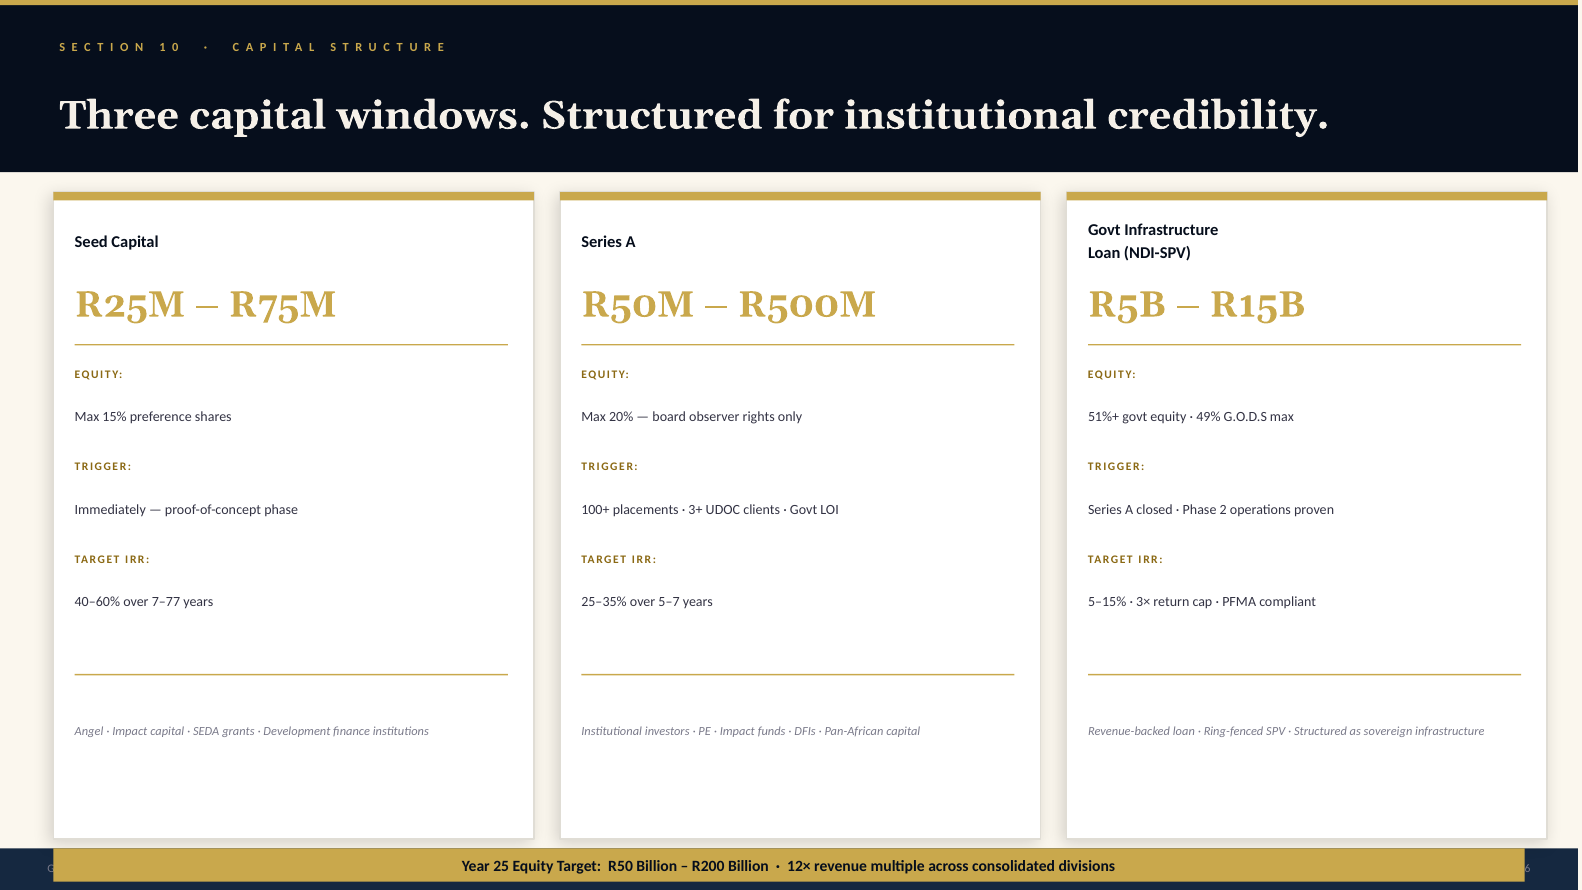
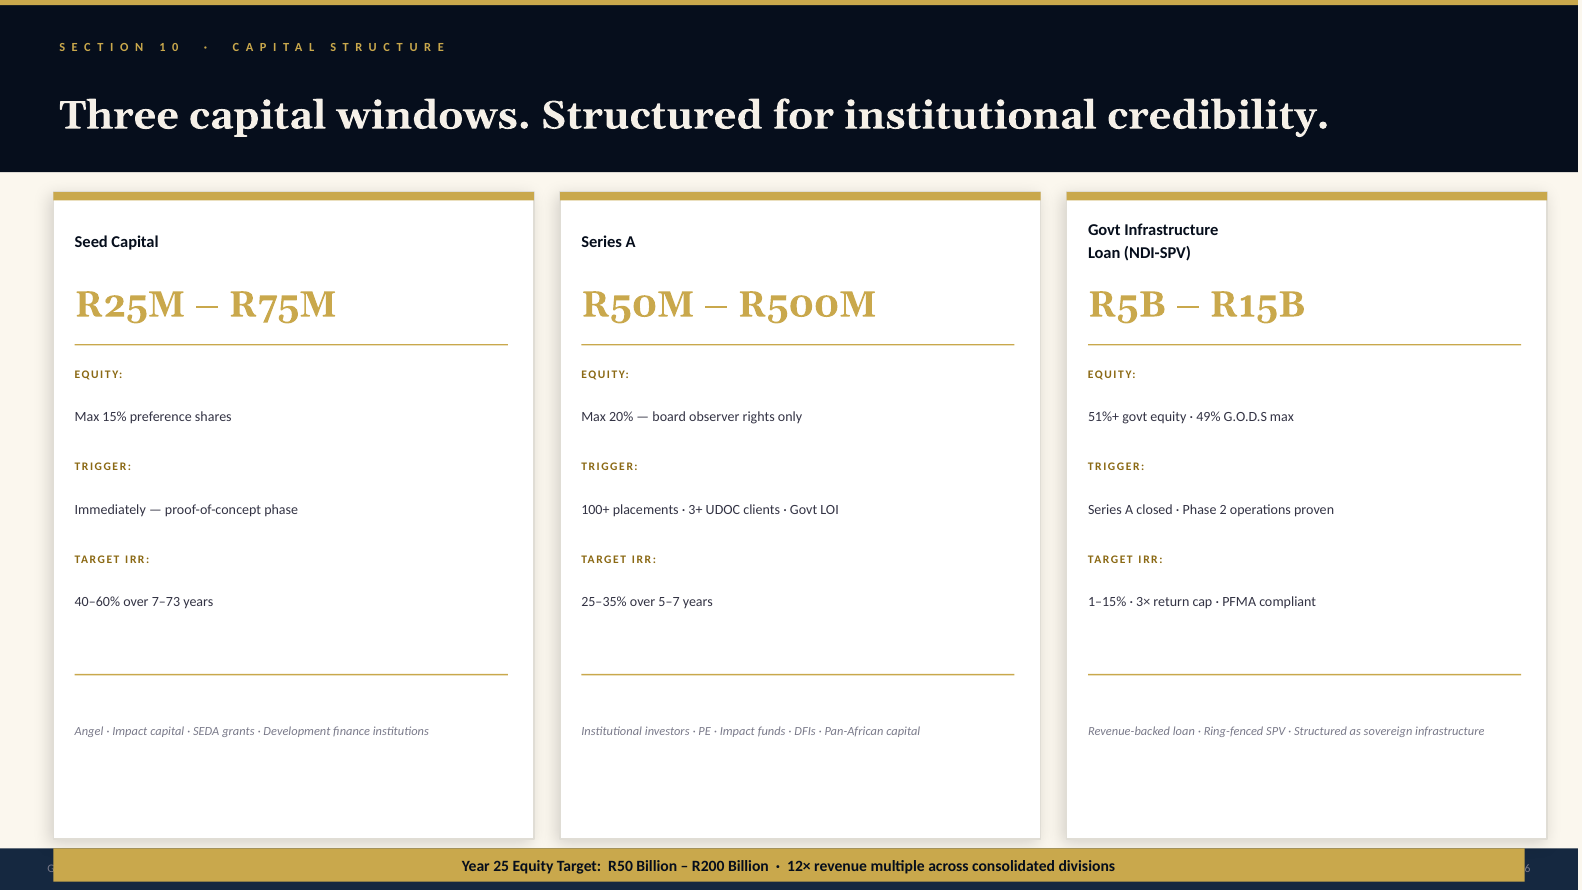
7–77: 7–77 -> 7–73
5–15%: 5–15% -> 1–15%
